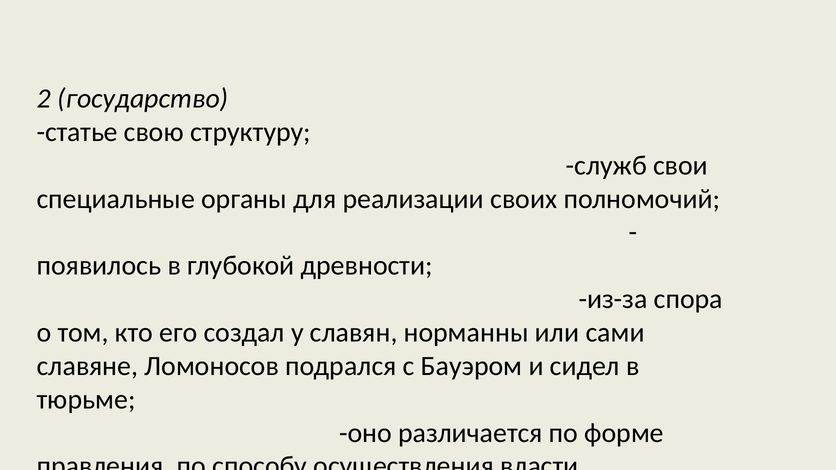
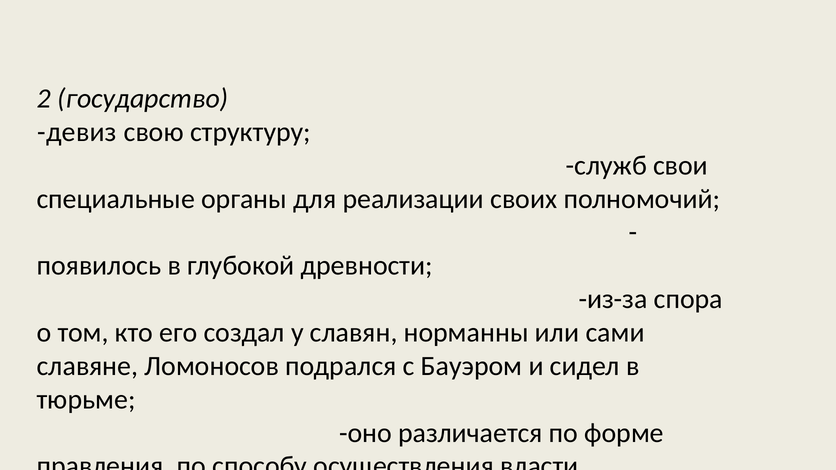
статье: статье -> девиз
